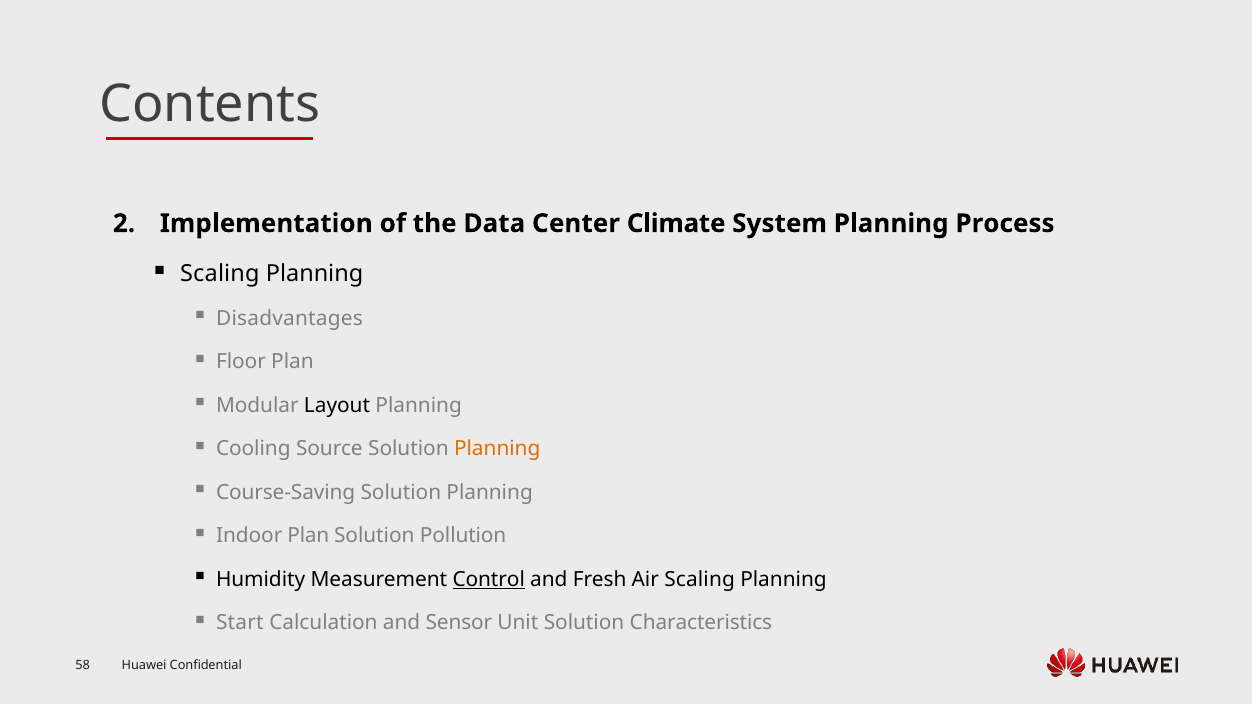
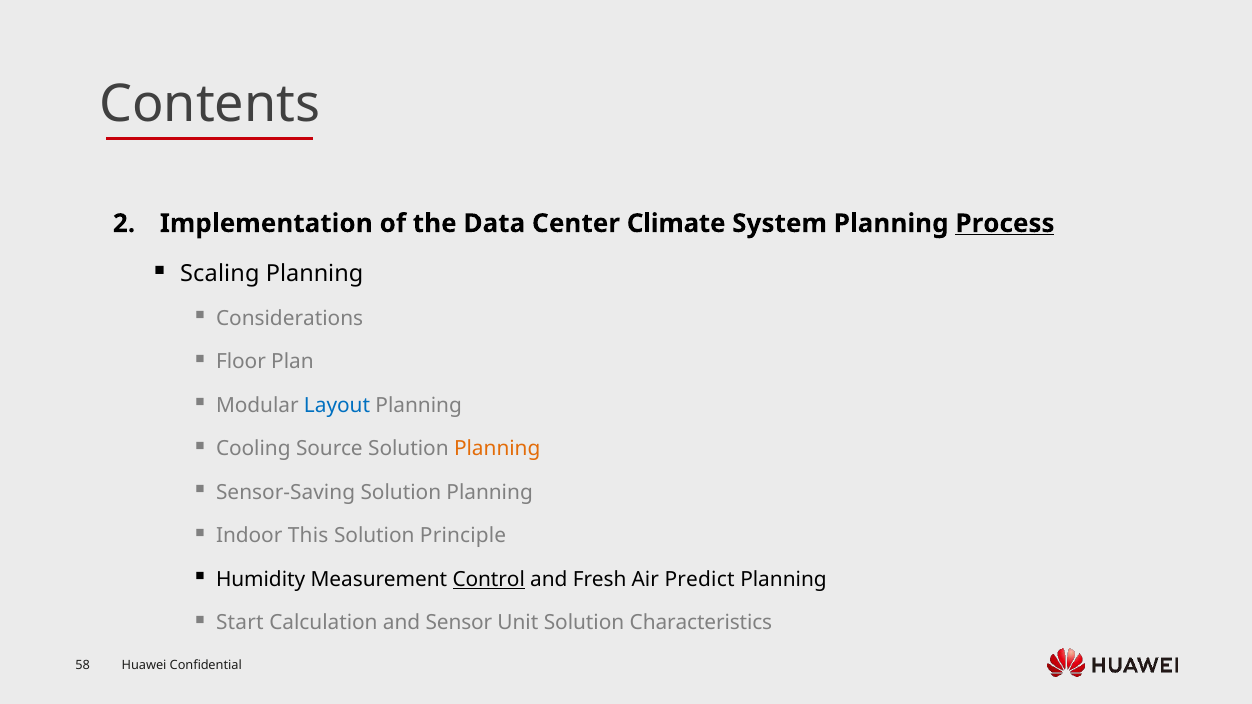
Process underline: none -> present
Disadvantages: Disadvantages -> Considerations
Layout colour: black -> blue
Course-Saving: Course-Saving -> Sensor-Saving
Indoor Plan: Plan -> This
Pollution: Pollution -> Principle
Air Scaling: Scaling -> Predict
